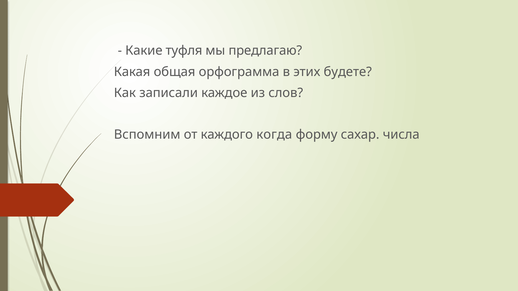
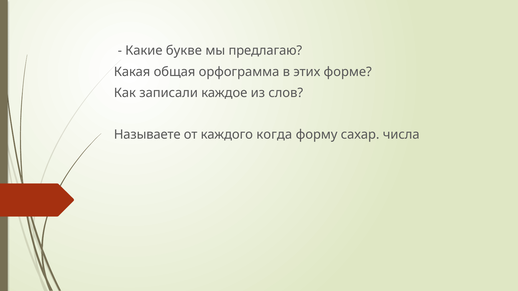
туфля: туфля -> букве
будете: будете -> форме
Вспомним: Вспомним -> Называете
